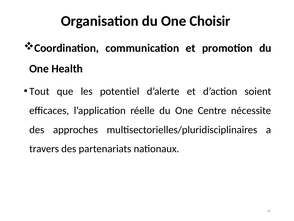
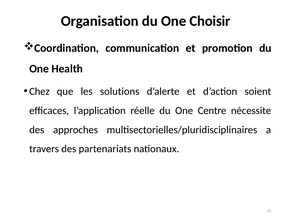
Tout: Tout -> Chez
potentiel: potentiel -> solutions
